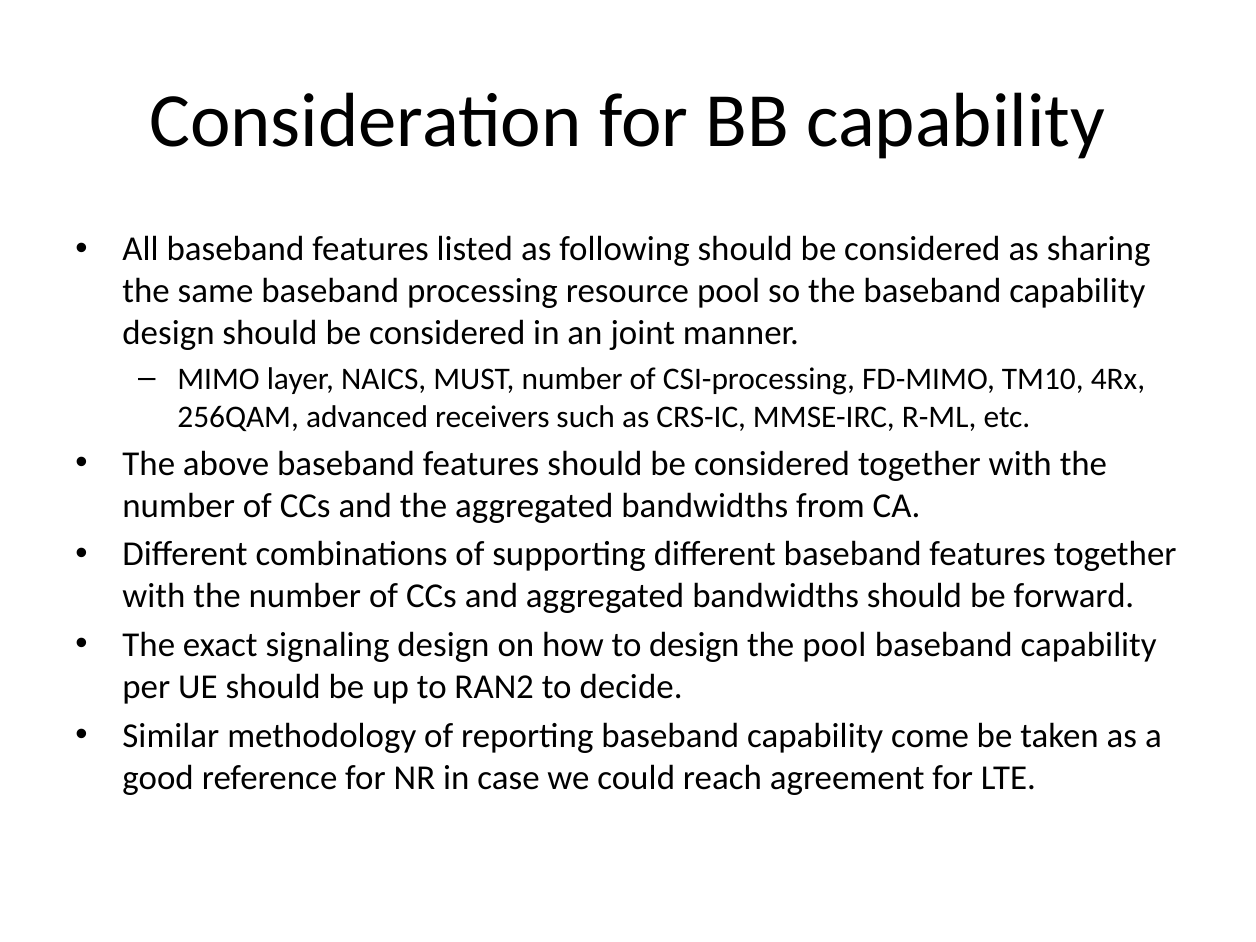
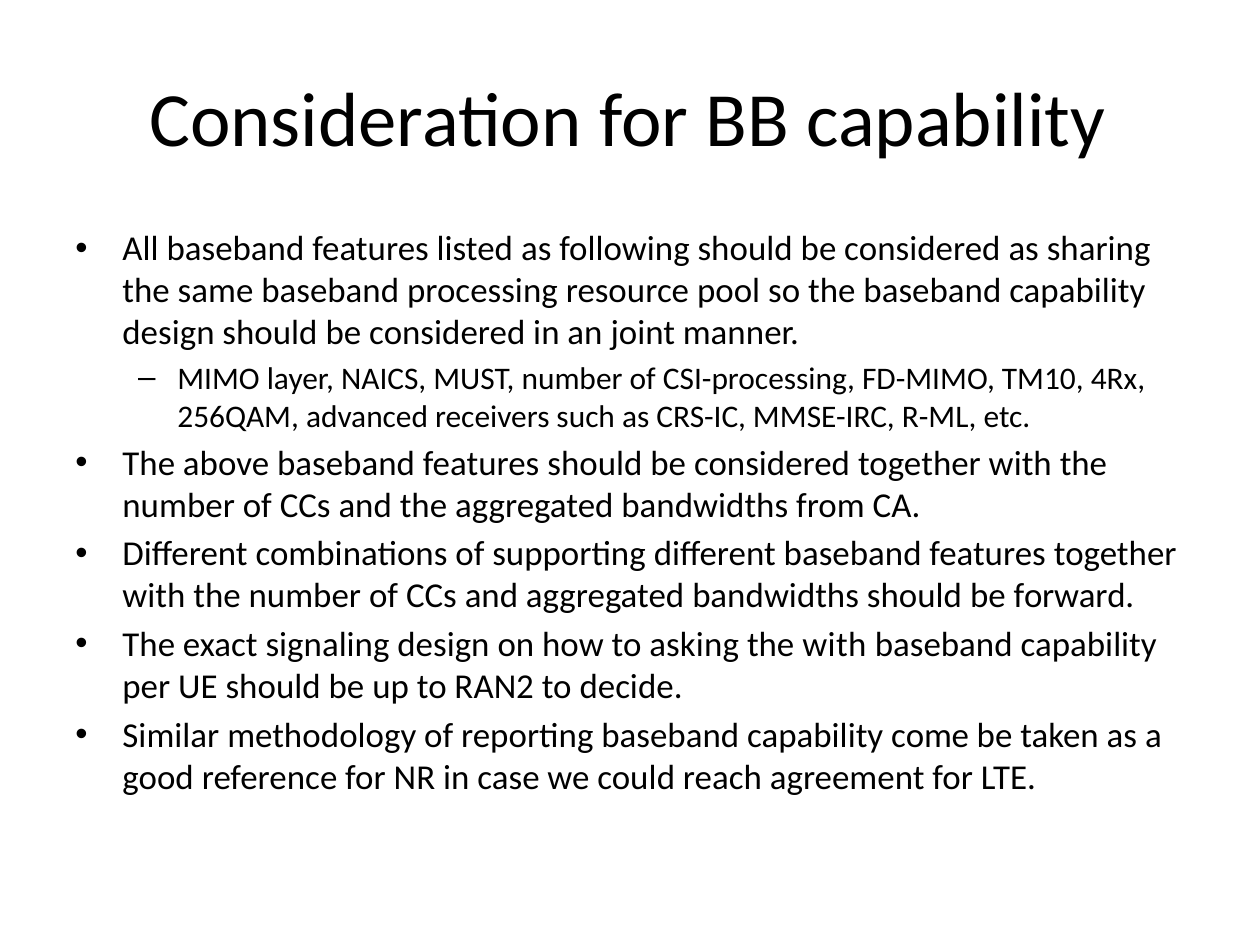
to design: design -> asking
the pool: pool -> with
